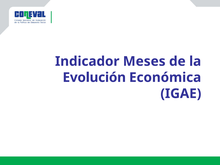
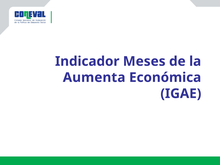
Evolución: Evolución -> Aumenta
